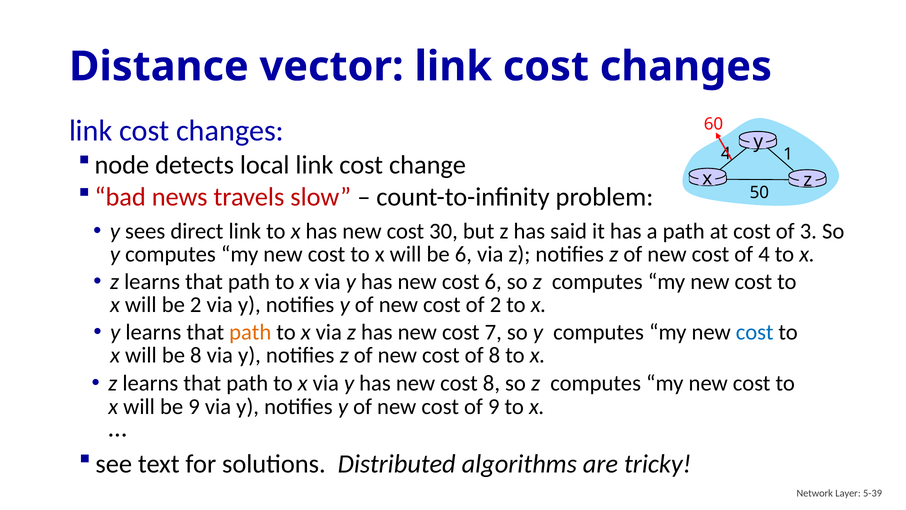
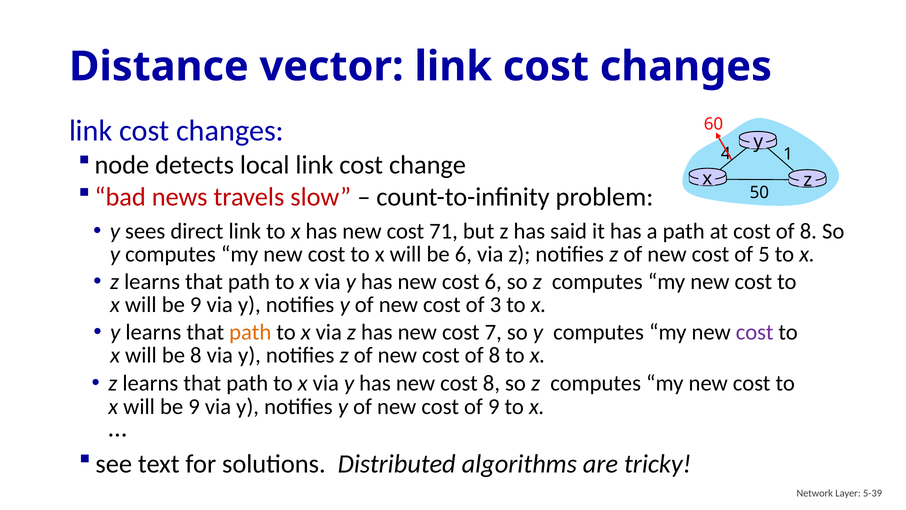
30: 30 -> 71
at cost of 3: 3 -> 8
of 4: 4 -> 5
2 at (196, 305): 2 -> 9
of 2: 2 -> 3
cost at (755, 332) colour: blue -> purple
